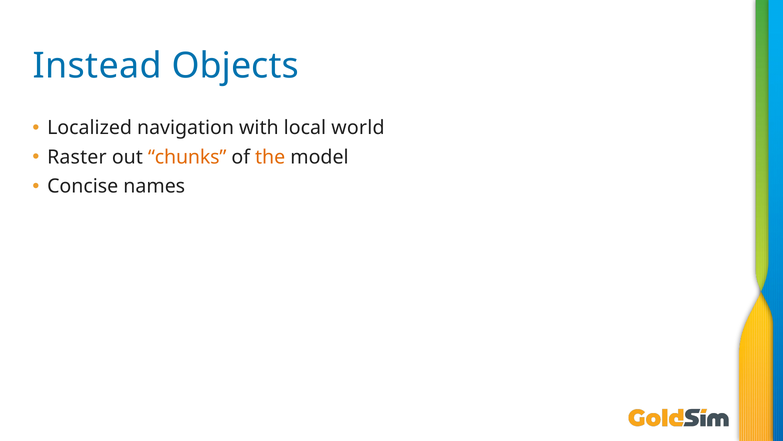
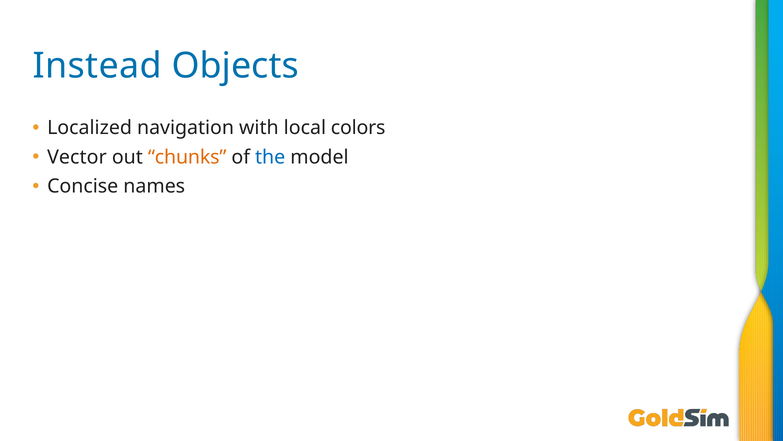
world: world -> colors
Raster: Raster -> Vector
the colour: orange -> blue
